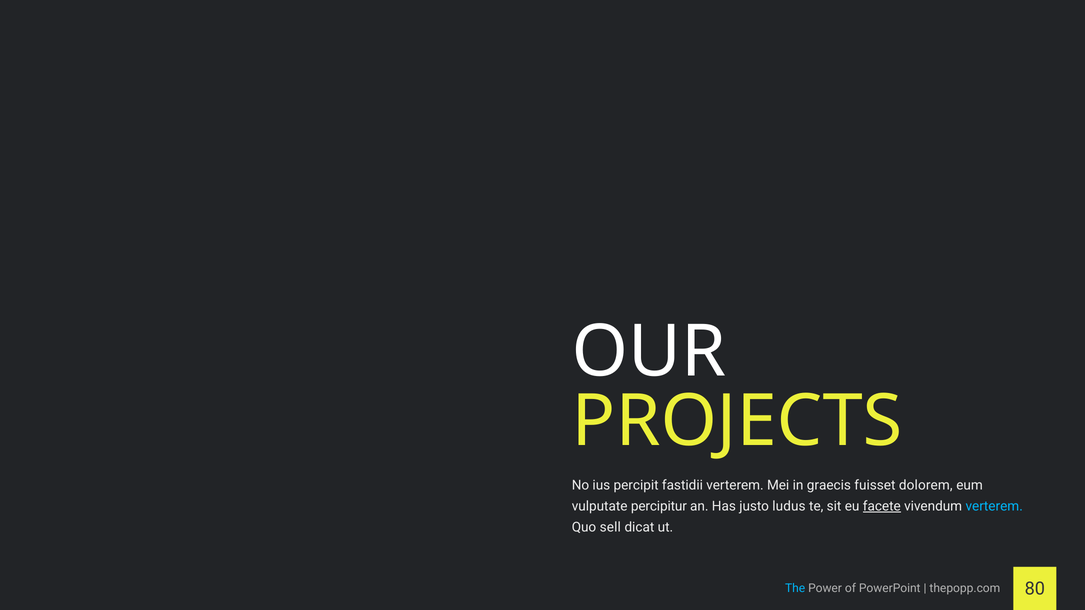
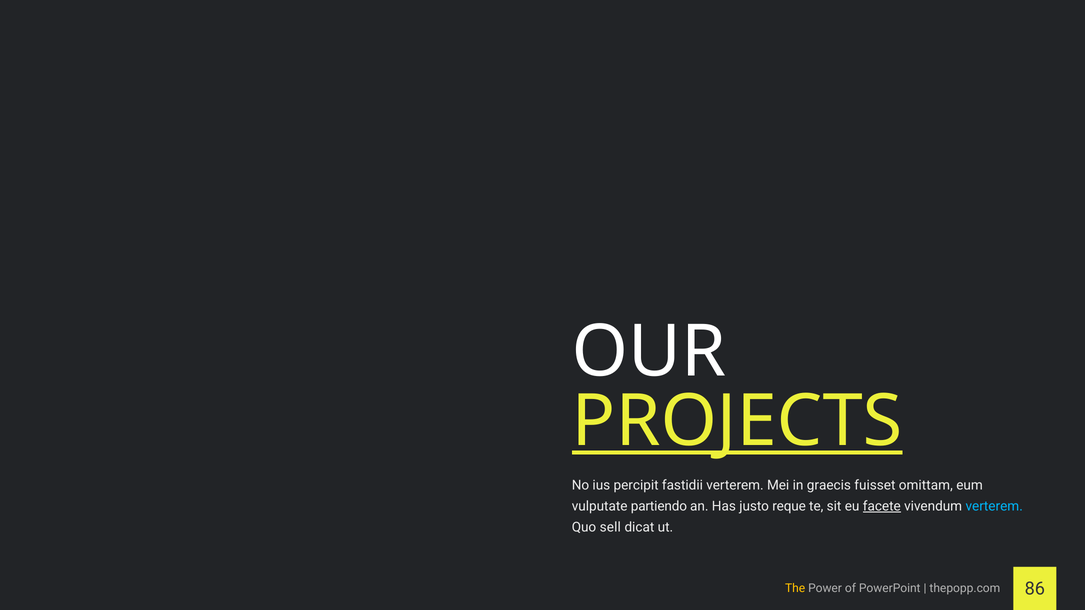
PROJECTS underline: none -> present
dolorem: dolorem -> omittam
percipitur: percipitur -> partiendo
ludus: ludus -> reque
The colour: light blue -> yellow
80: 80 -> 86
